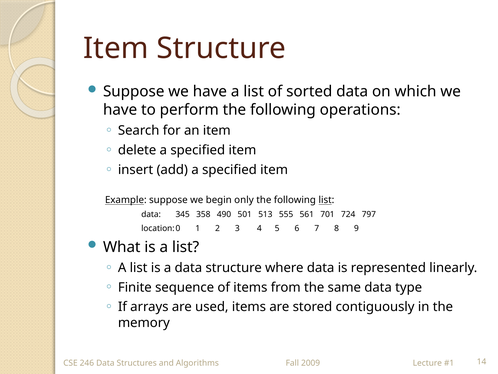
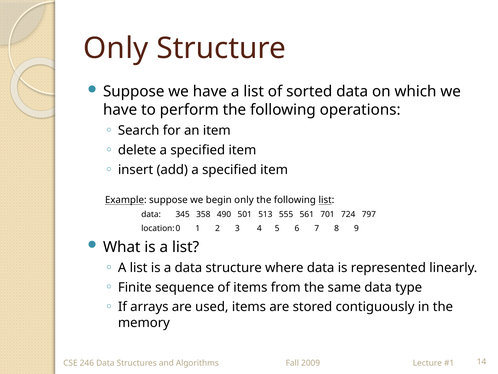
Item at (116, 48): Item -> Only
